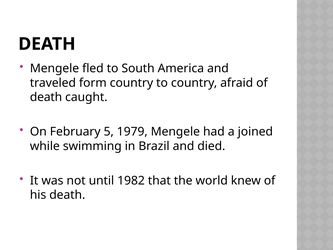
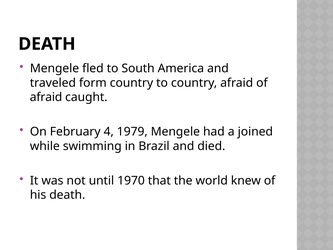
death at (46, 97): death -> afraid
5: 5 -> 4
1982: 1982 -> 1970
